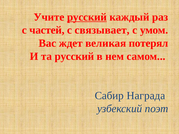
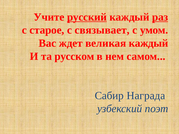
раз underline: none -> present
частей: частей -> старое
великая потерял: потерял -> каждый
та русский: русский -> русском
